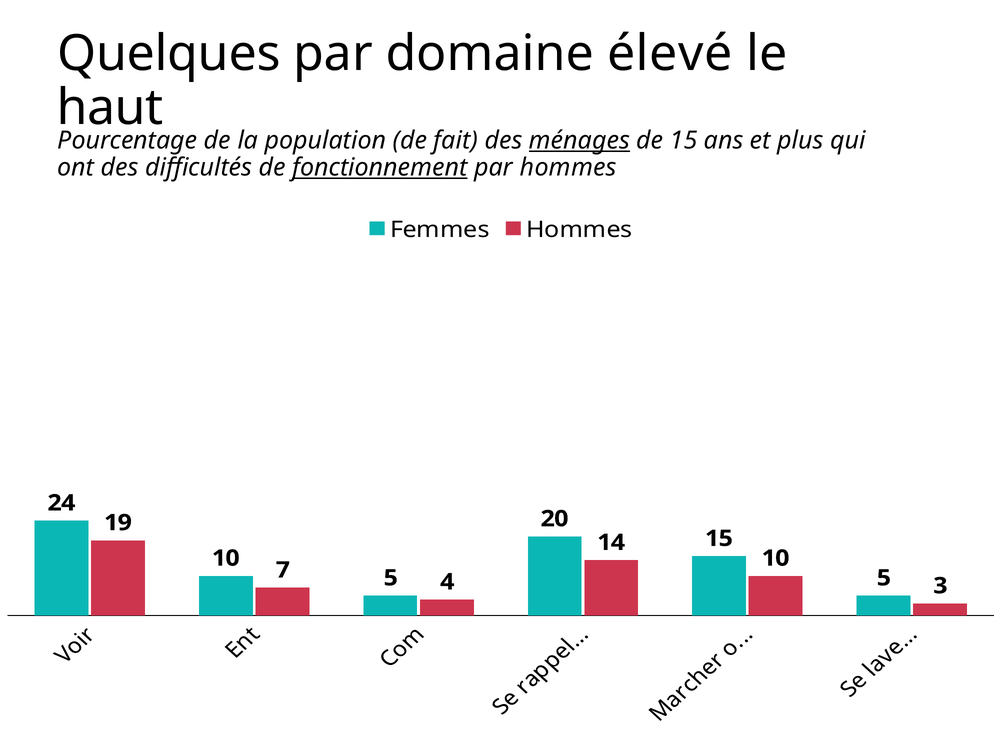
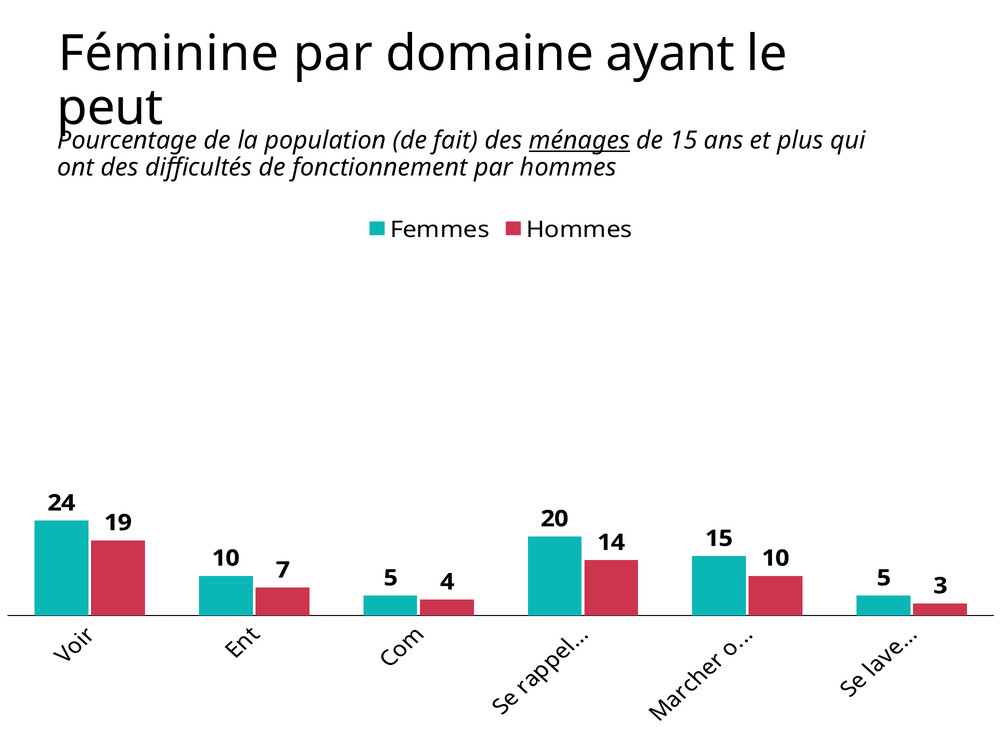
Quelques: Quelques -> Féminine
élevé: élevé -> ayant
haut: haut -> peut
fonctionnement underline: present -> none
